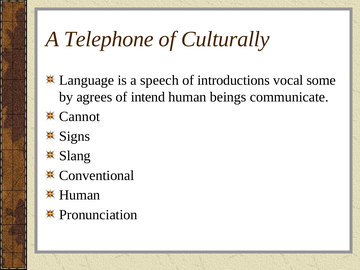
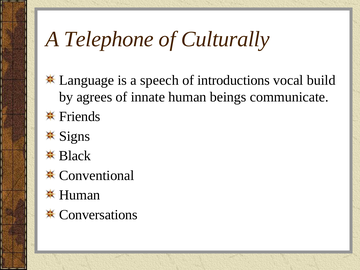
some: some -> build
intend: intend -> innate
Cannot: Cannot -> Friends
Slang: Slang -> Black
Pronunciation: Pronunciation -> Conversations
